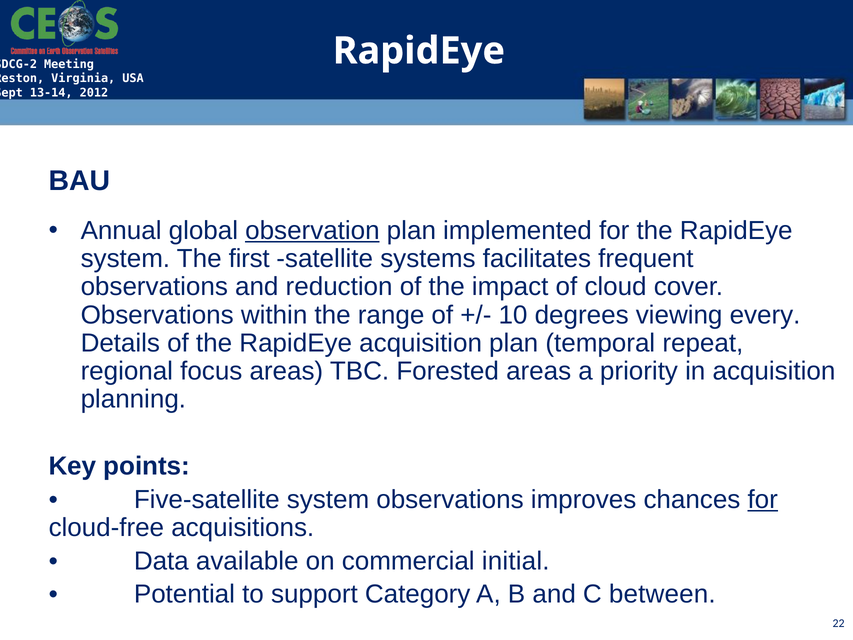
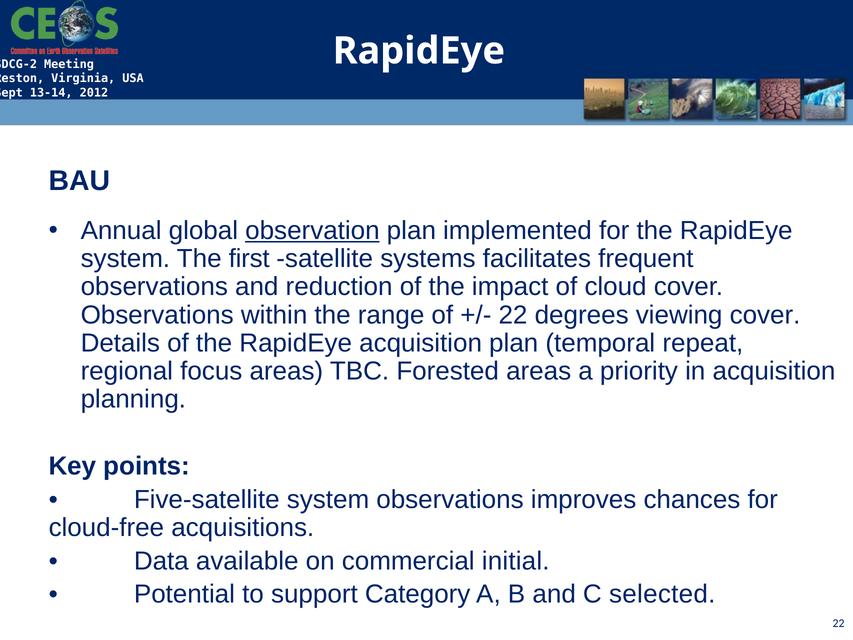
10 at (513, 315): 10 -> 22
viewing every: every -> cover
for at (763, 499) underline: present -> none
between: between -> selected
